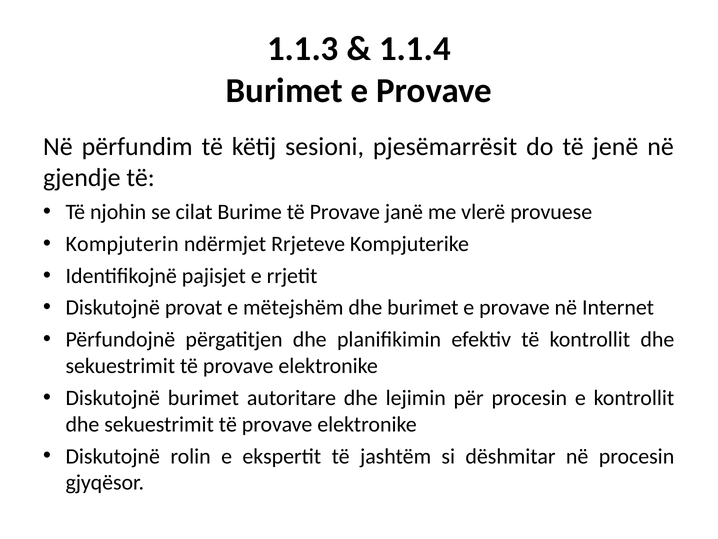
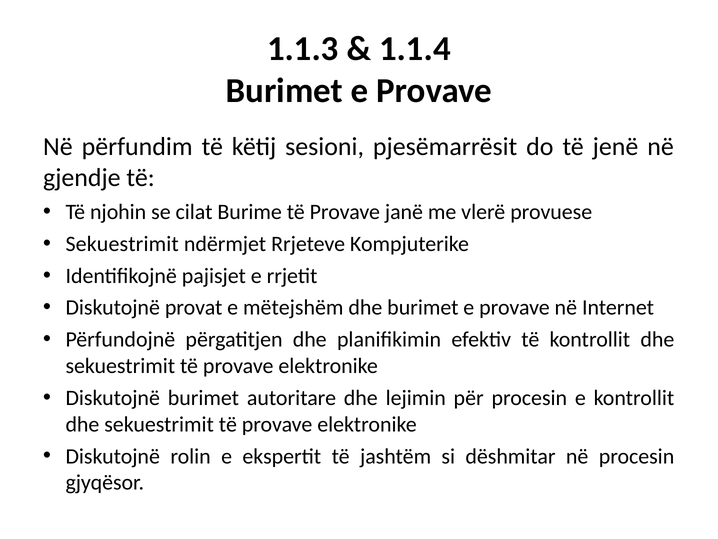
Kompjuterin at (122, 244): Kompjuterin -> Sekuestrimit
